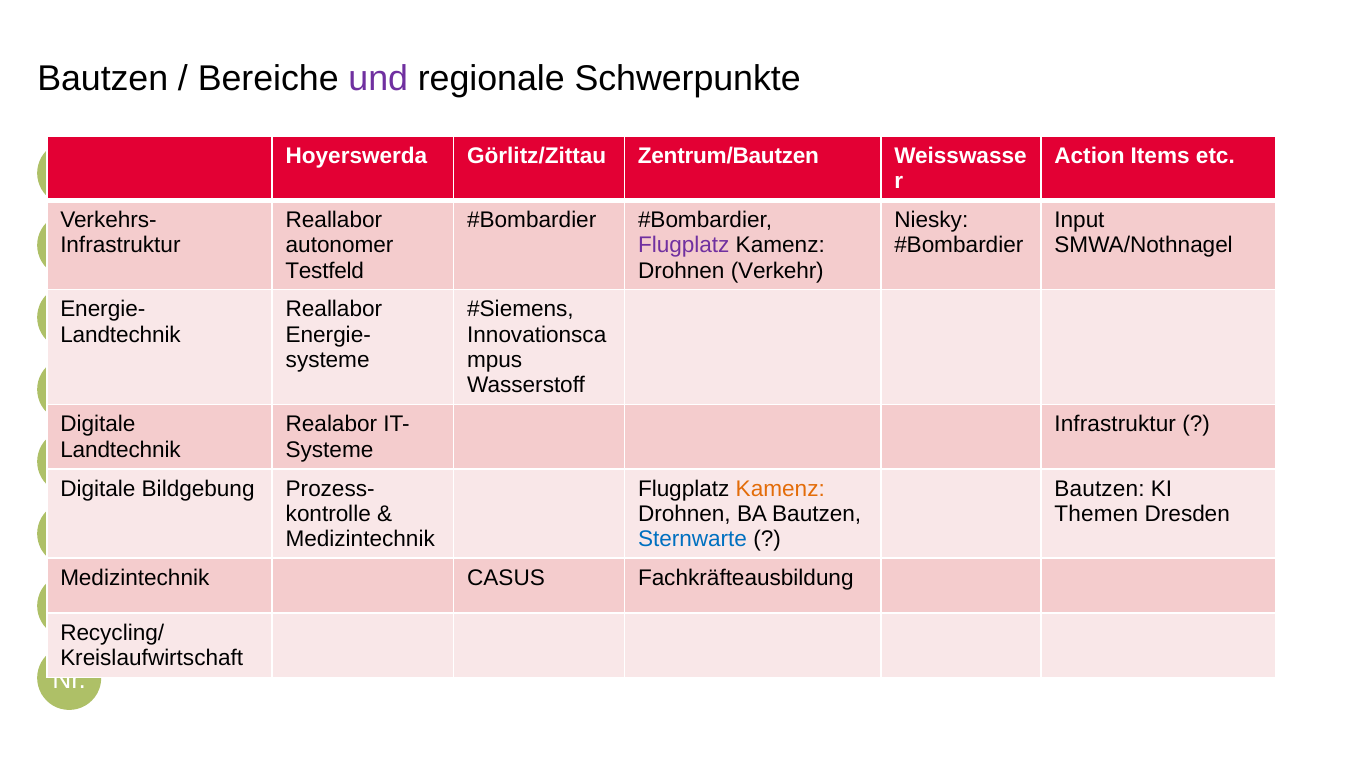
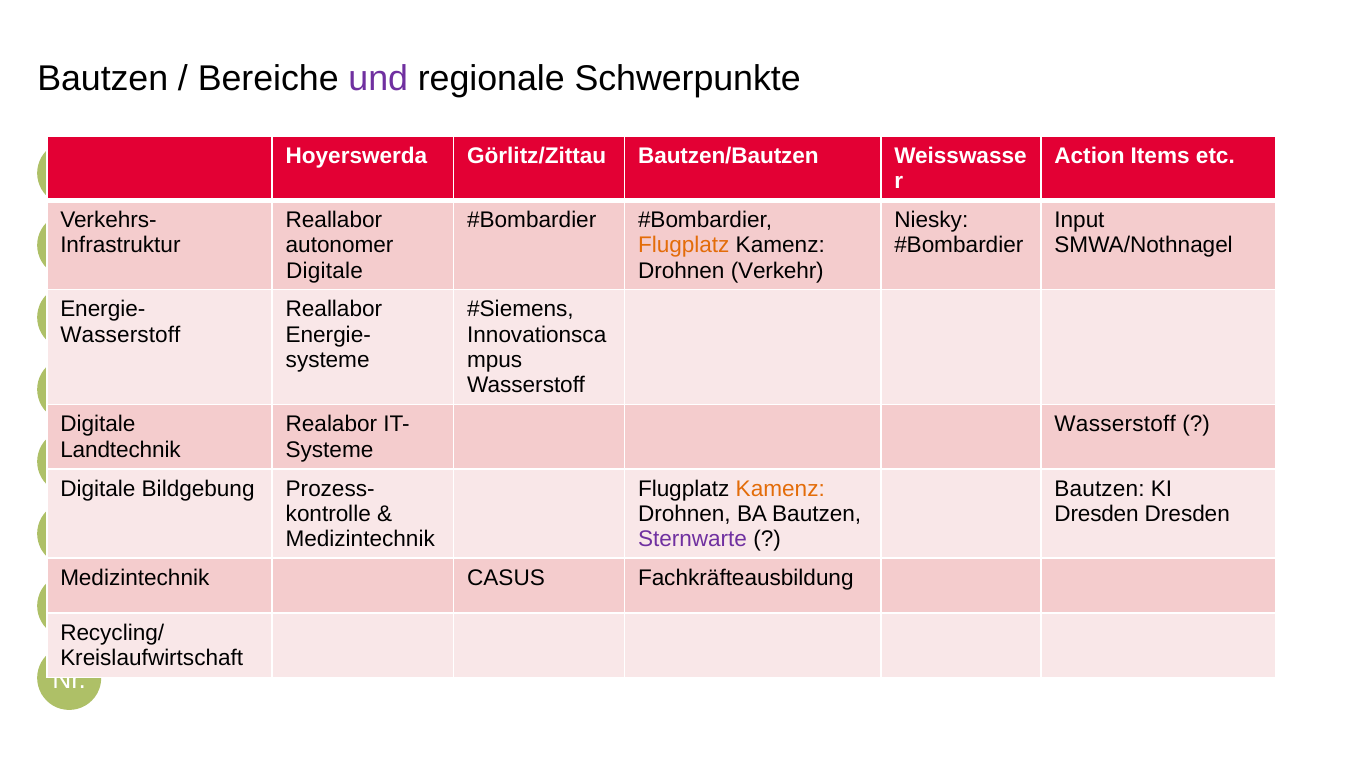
Zentrum/Bautzen: Zentrum/Bautzen -> Bautzen/Bautzen
Flugplatz at (684, 245) colour: purple -> orange
Testfeld at (325, 270): Testfeld -> Digitale
Landtechnik at (120, 335): Landtechnik -> Wasserstoff
Infrastruktur at (1115, 424): Infrastruktur -> Wasserstoff
Themen at (1096, 514): Themen -> Dresden
Sternwarte colour: blue -> purple
